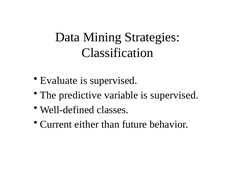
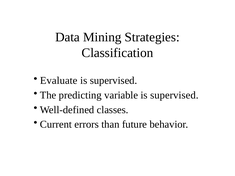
predictive: predictive -> predicting
either: either -> errors
